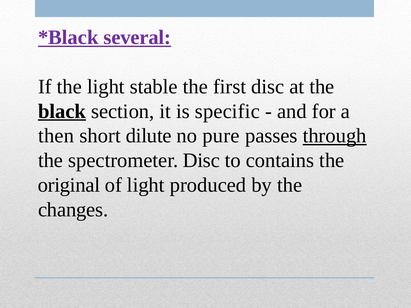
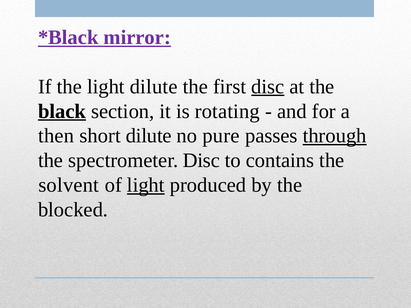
several: several -> mirror
light stable: stable -> dilute
disc at (268, 87) underline: none -> present
specific: specific -> rotating
original: original -> solvent
light at (146, 185) underline: none -> present
changes: changes -> blocked
